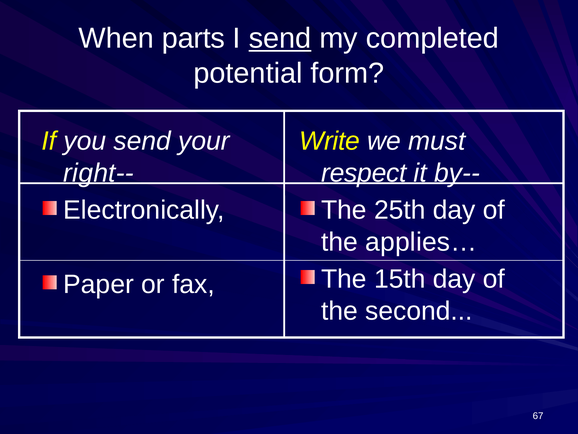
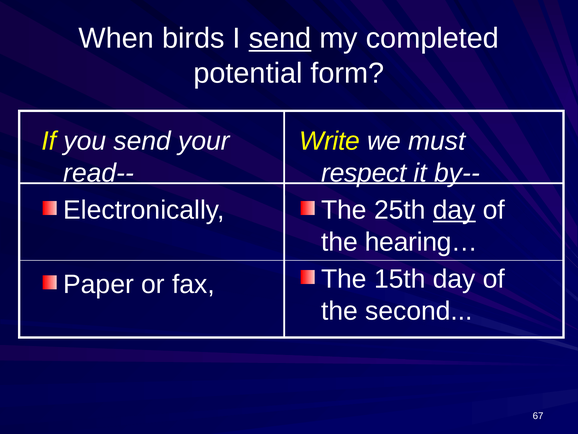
parts: parts -> birds
right--: right-- -> read--
day at (454, 210) underline: none -> present
applies…: applies… -> hearing…
